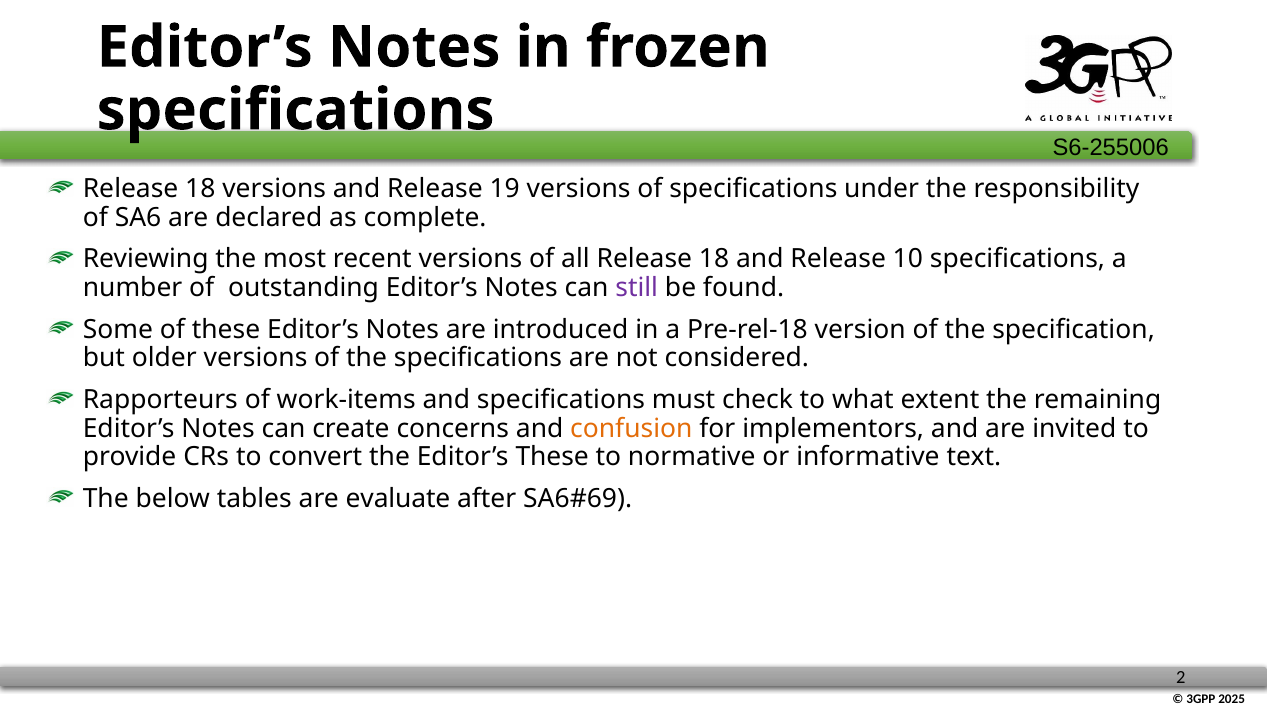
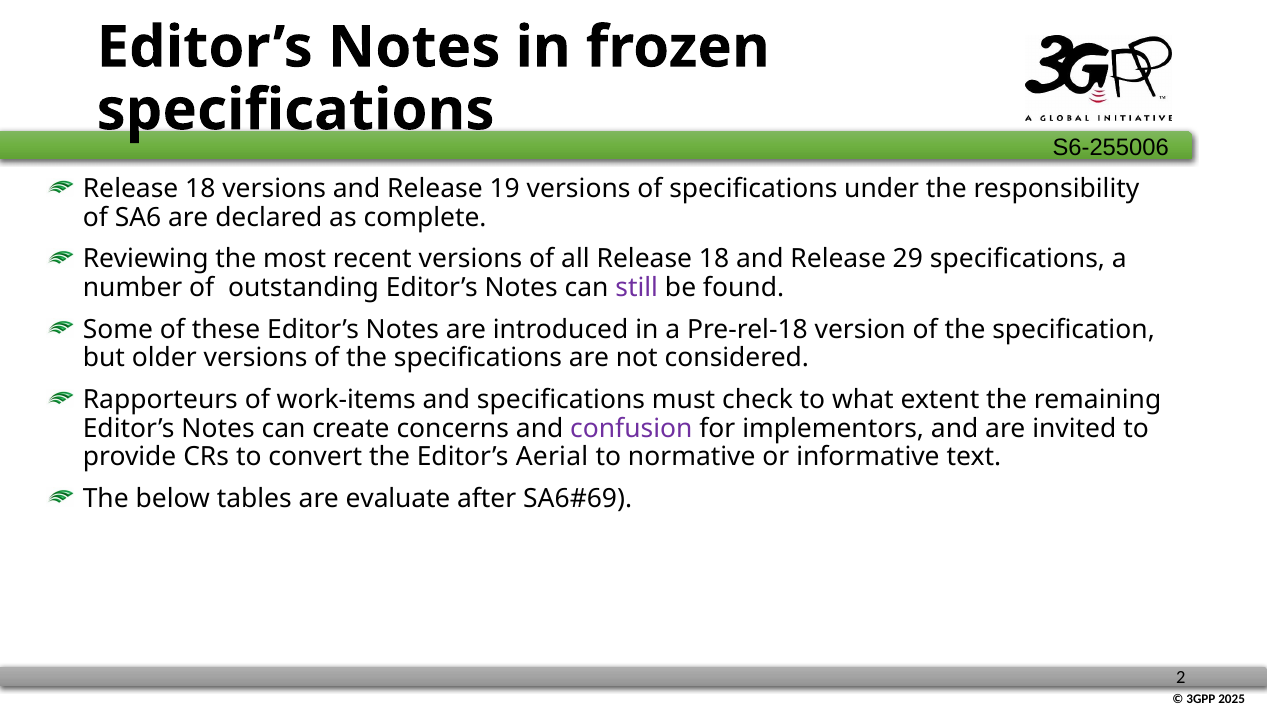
10: 10 -> 29
confusion colour: orange -> purple
Editor’s These: These -> Aerial
